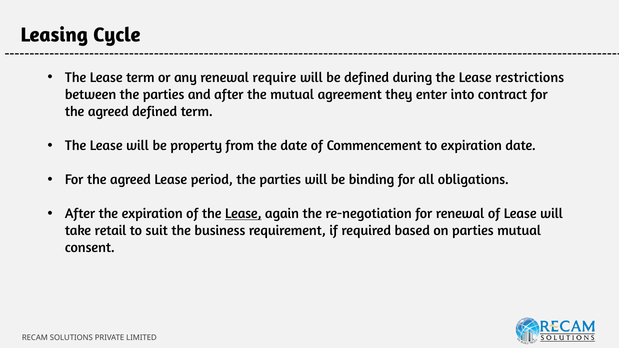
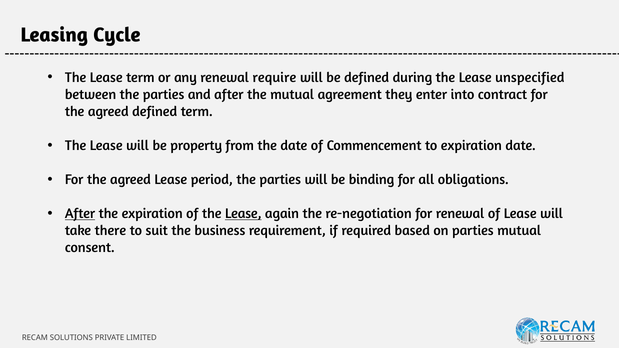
restrictions: restrictions -> unspecified
After at (80, 214) underline: none -> present
retail: retail -> there
